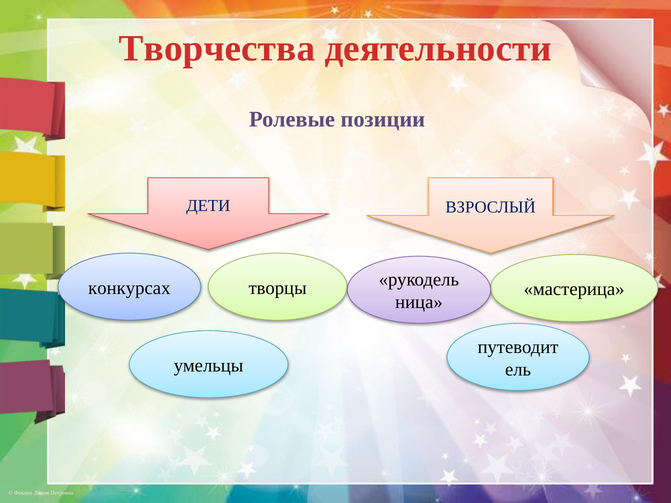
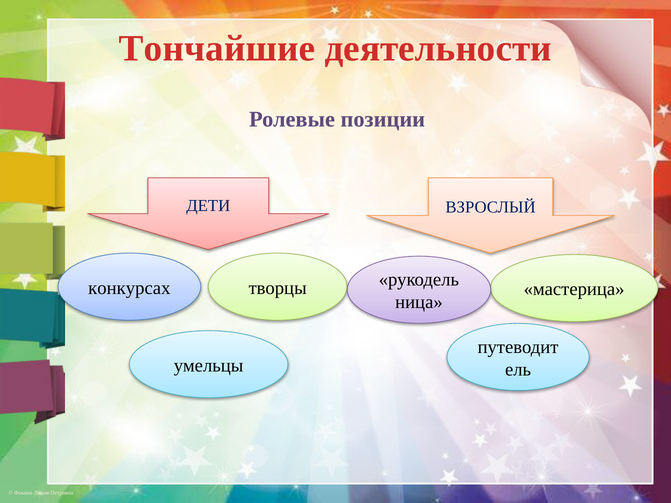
Творчества: Творчества -> Тончайшие
